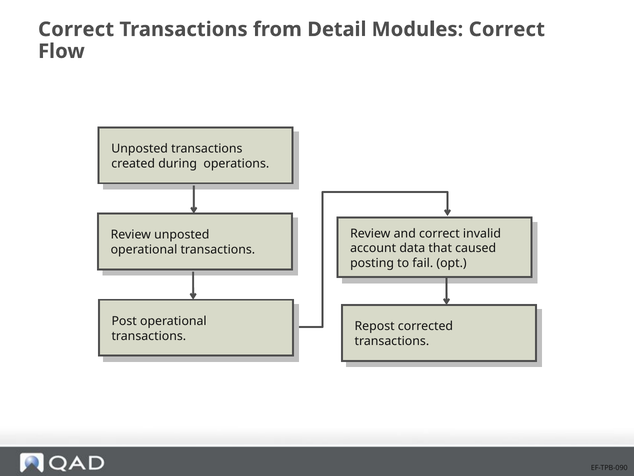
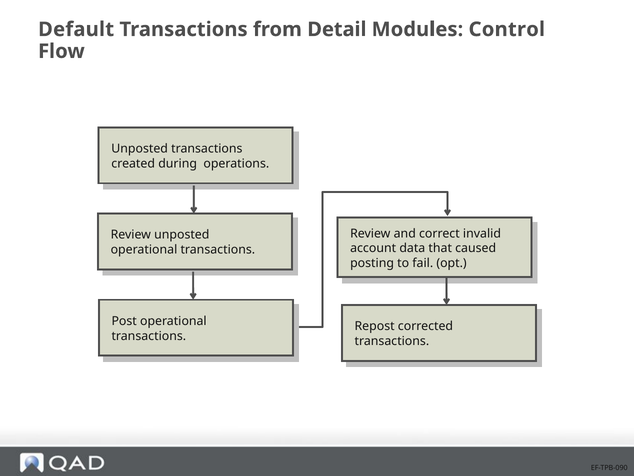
Correct at (76, 29): Correct -> Default
Modules Correct: Correct -> Control
